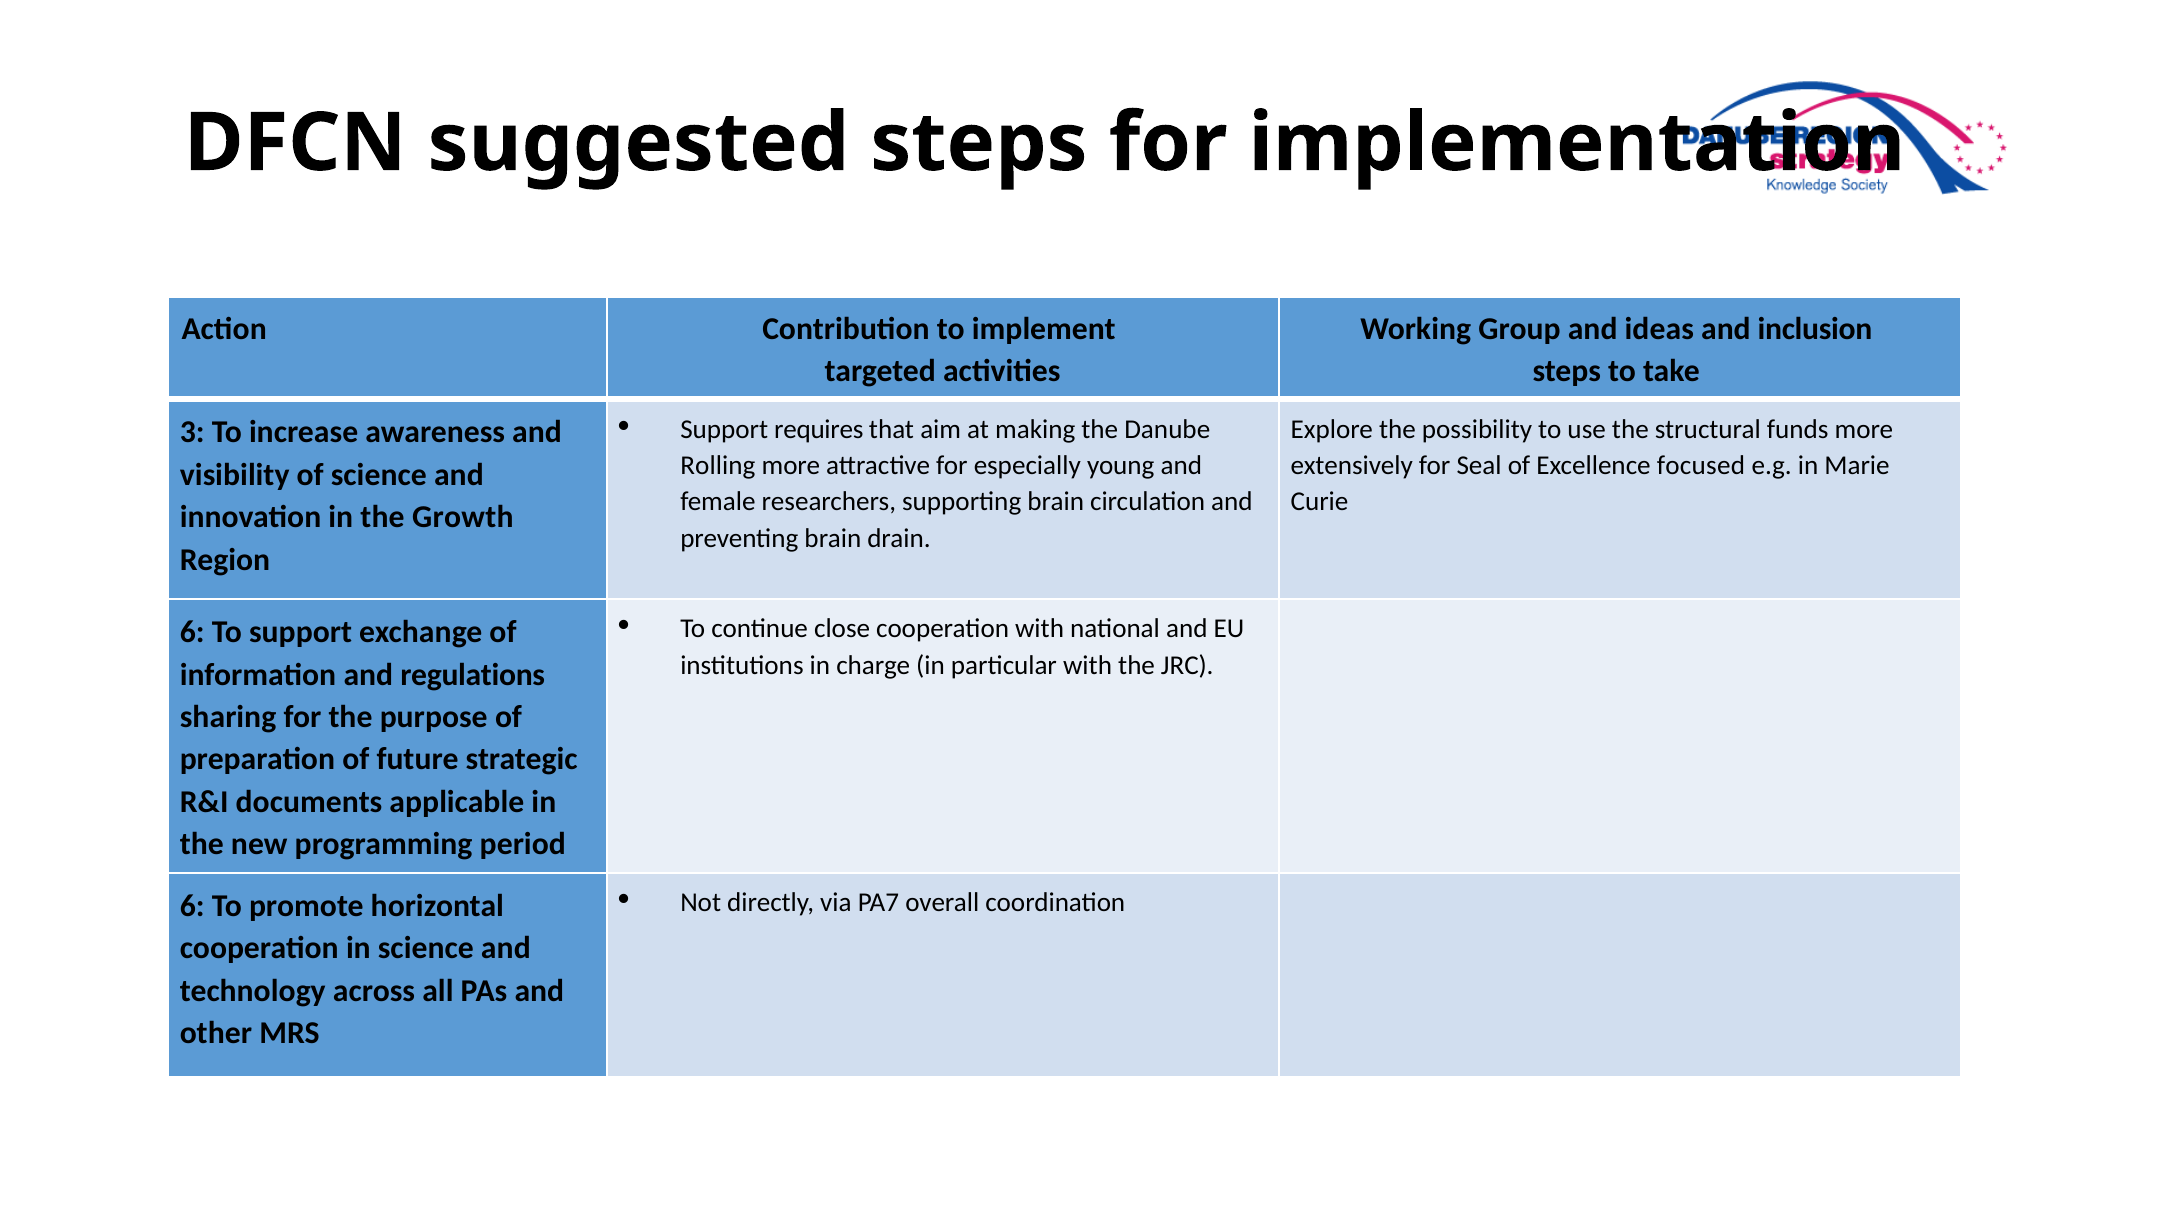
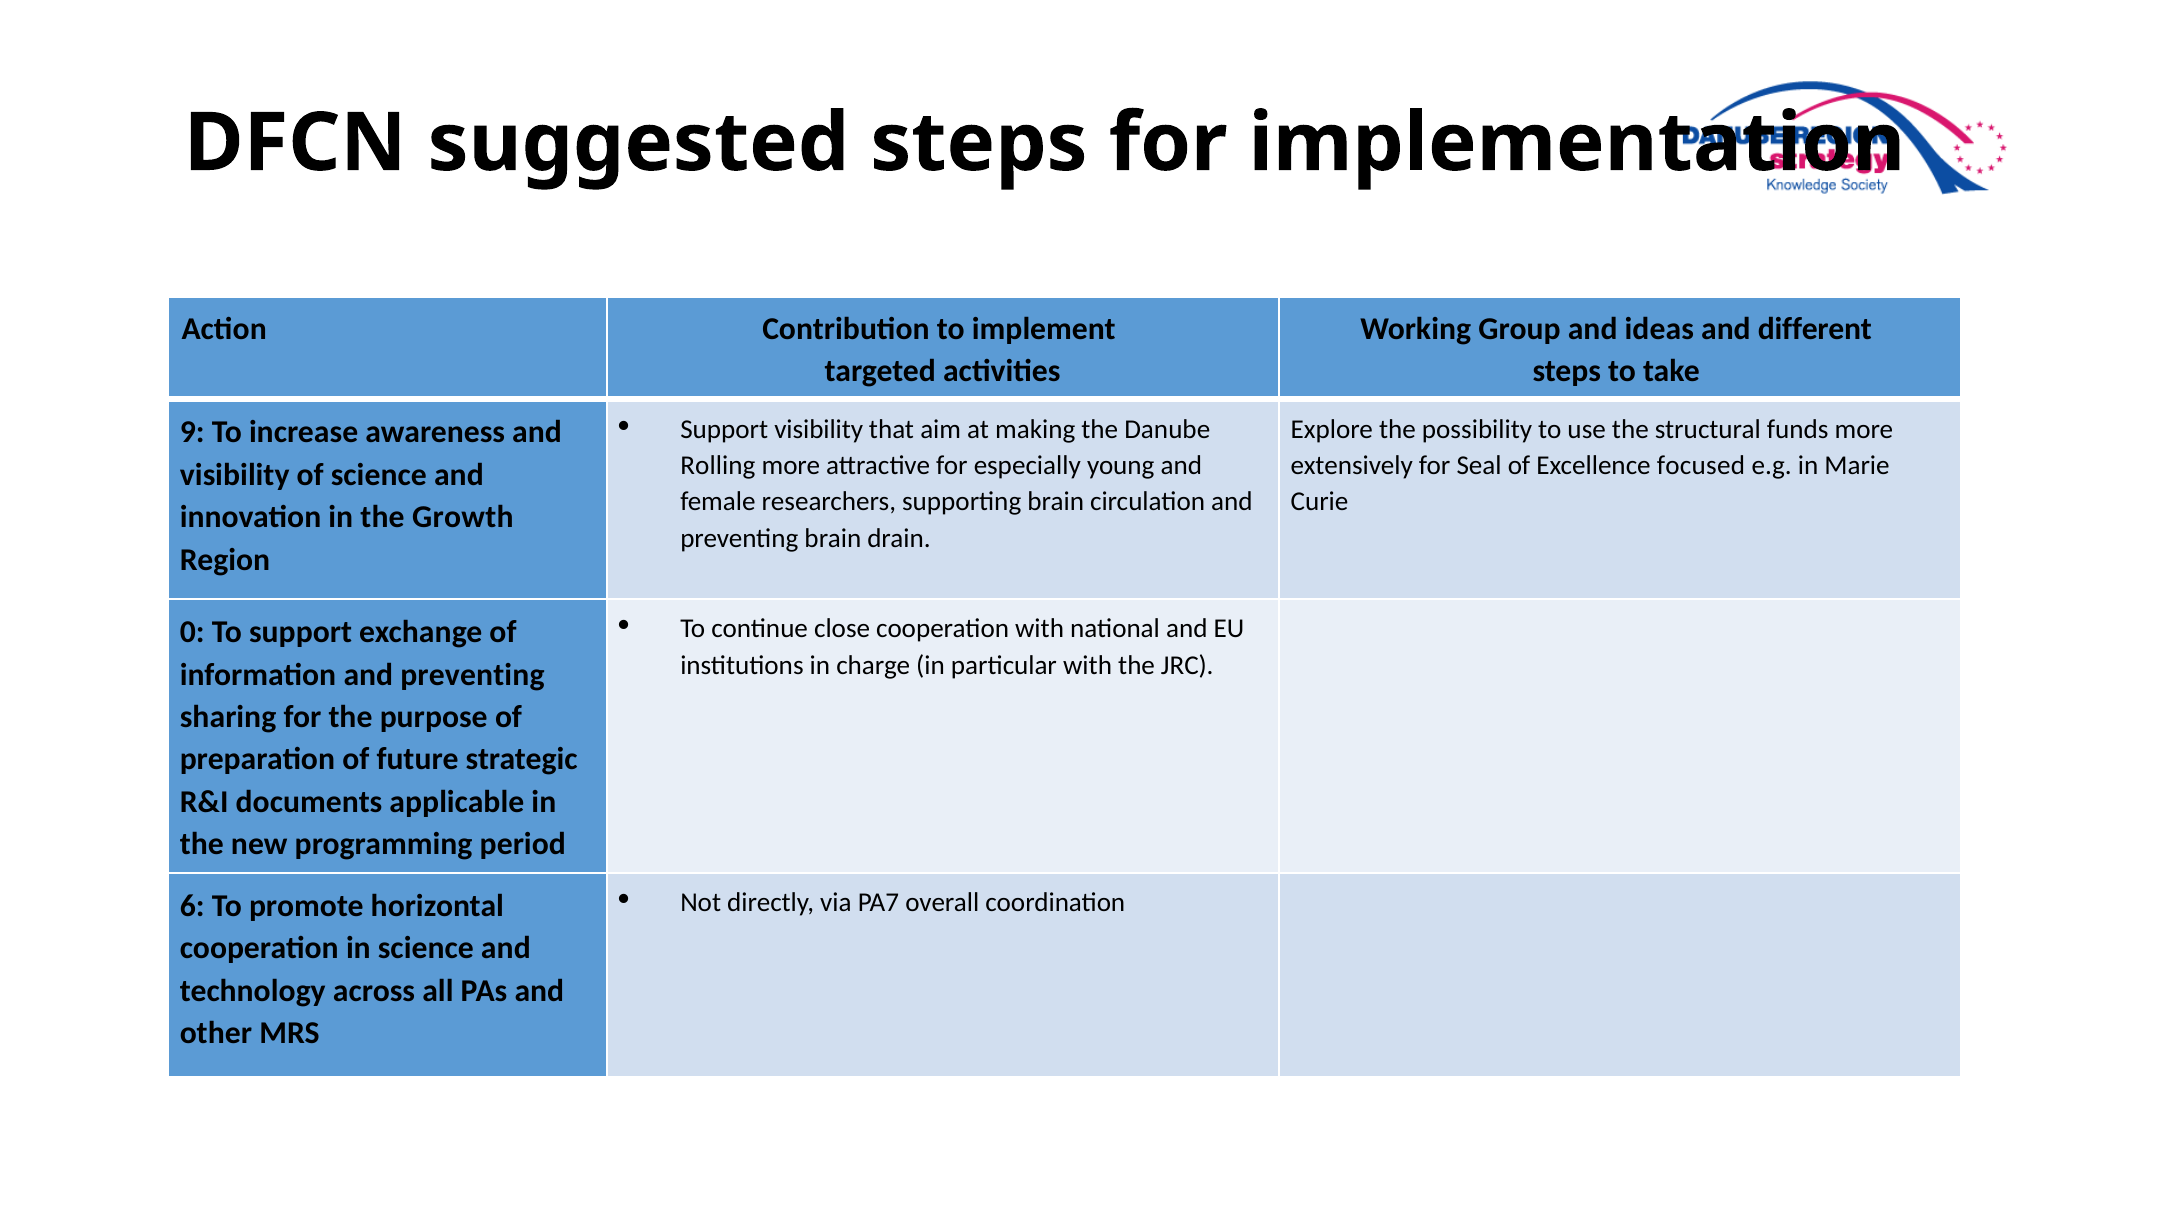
inclusion: inclusion -> different
Support requires: requires -> visibility
3: 3 -> 9
6 at (192, 632): 6 -> 0
information and regulations: regulations -> preventing
